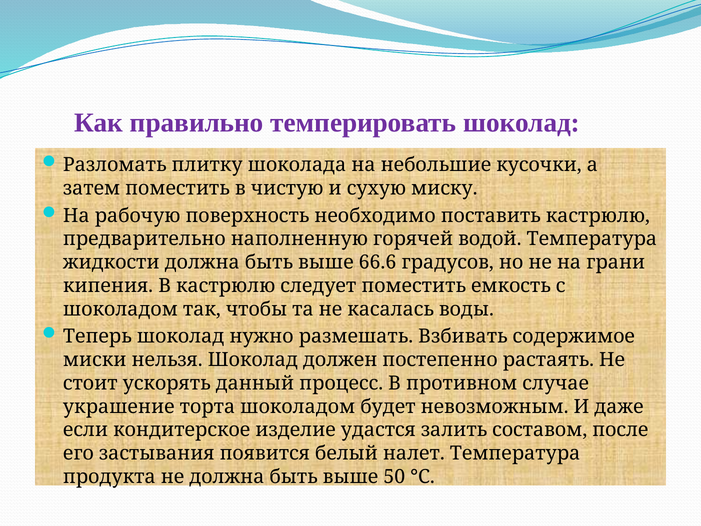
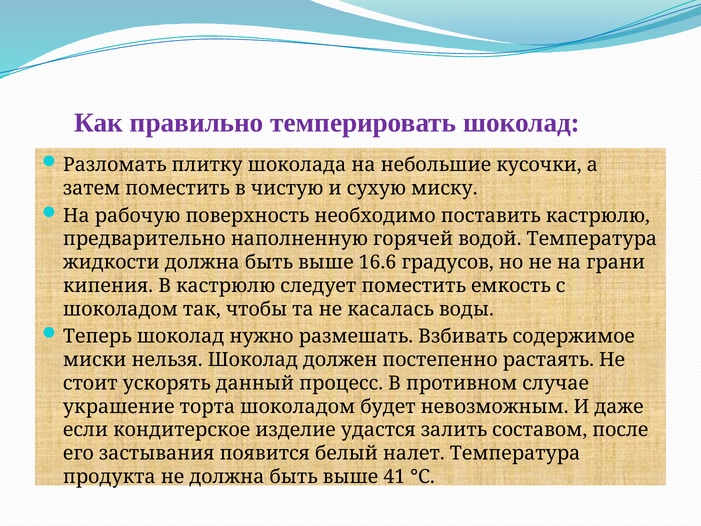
66.6: 66.6 -> 16.6
50: 50 -> 41
